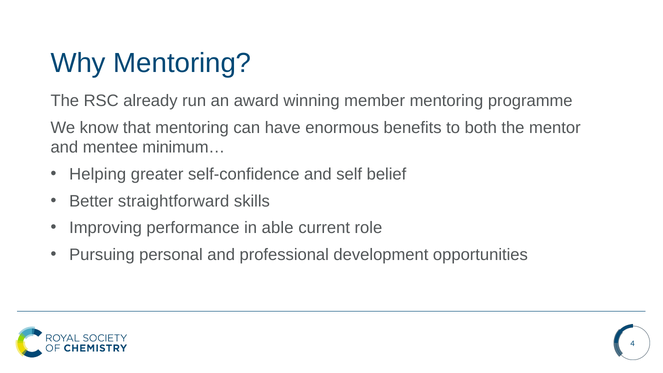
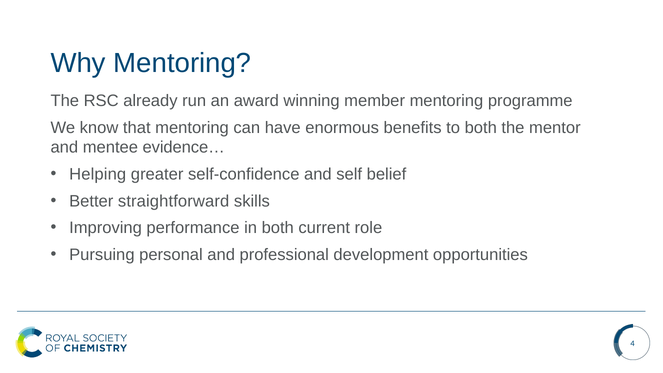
minimum…: minimum… -> evidence…
in able: able -> both
